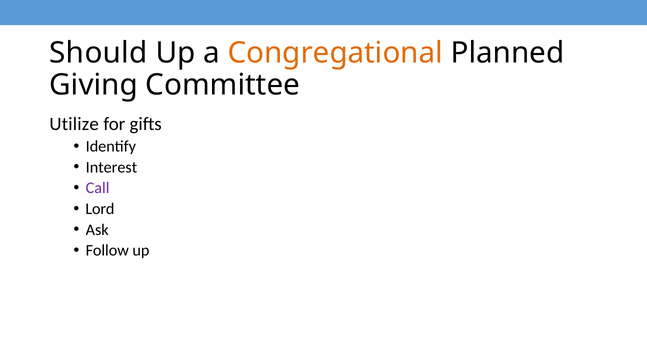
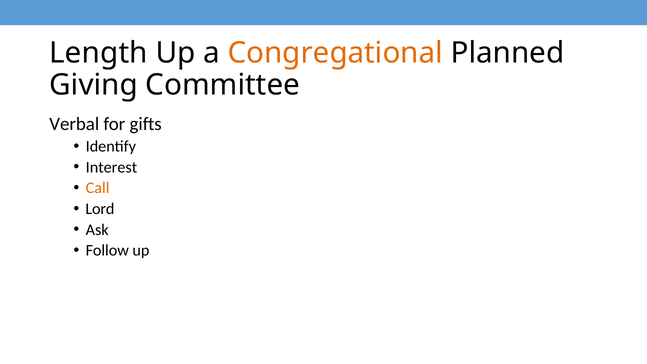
Should: Should -> Length
Utilize: Utilize -> Verbal
Call colour: purple -> orange
